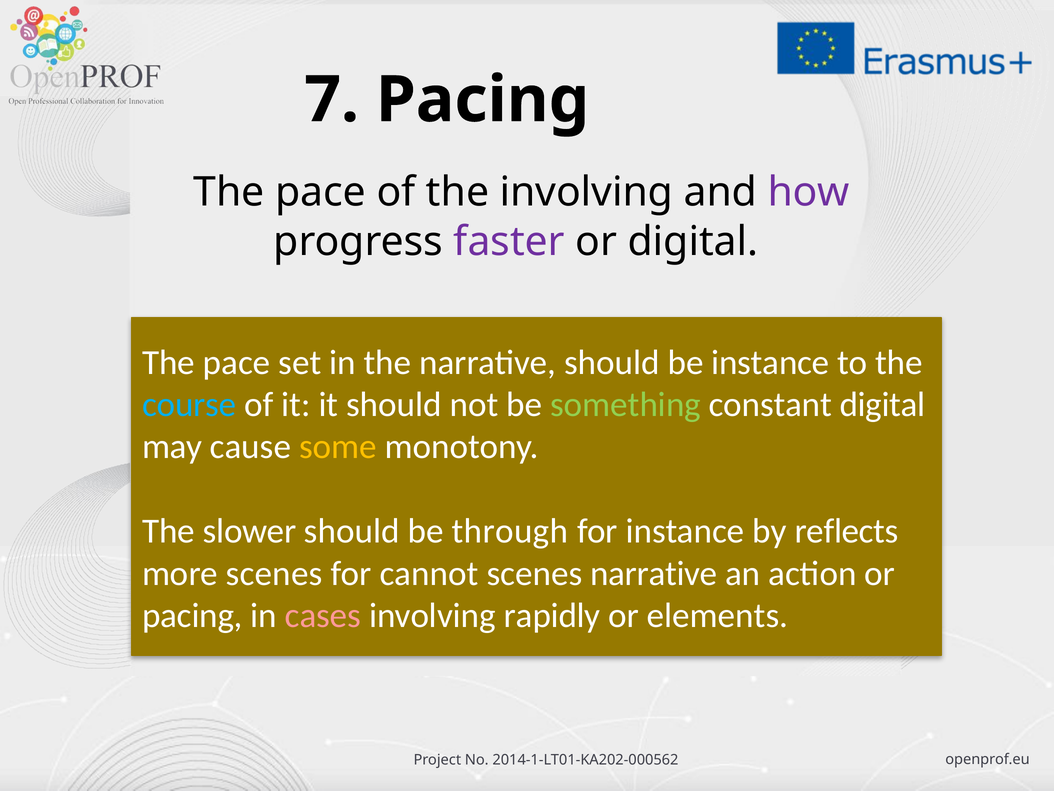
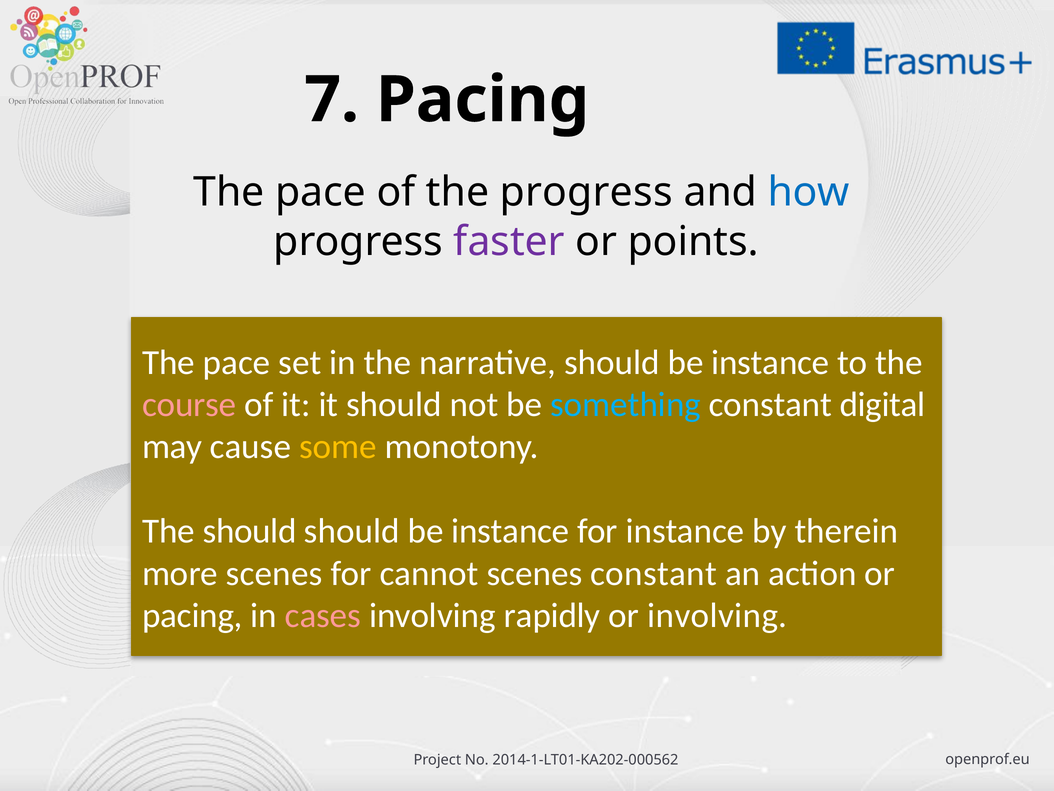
the involving: involving -> progress
how colour: purple -> blue
or digital: digital -> points
course colour: light blue -> pink
something colour: light green -> light blue
The slower: slower -> should
through at (510, 531): through -> instance
reflects: reflects -> therein
scenes narrative: narrative -> constant
or elements: elements -> involving
